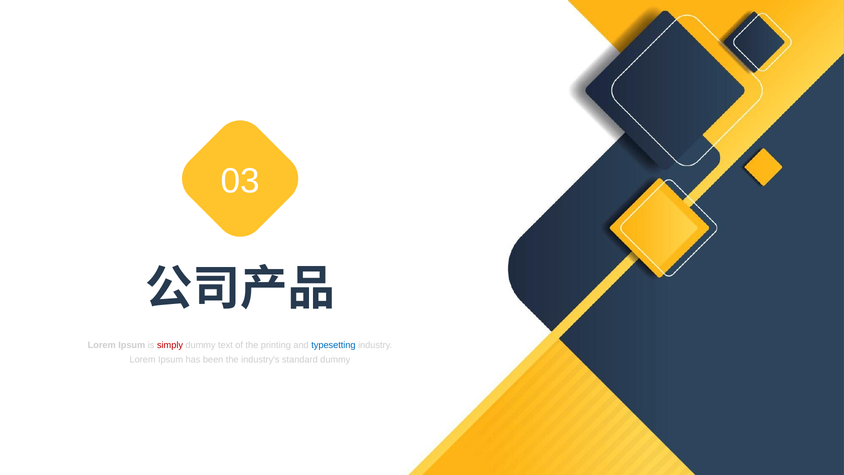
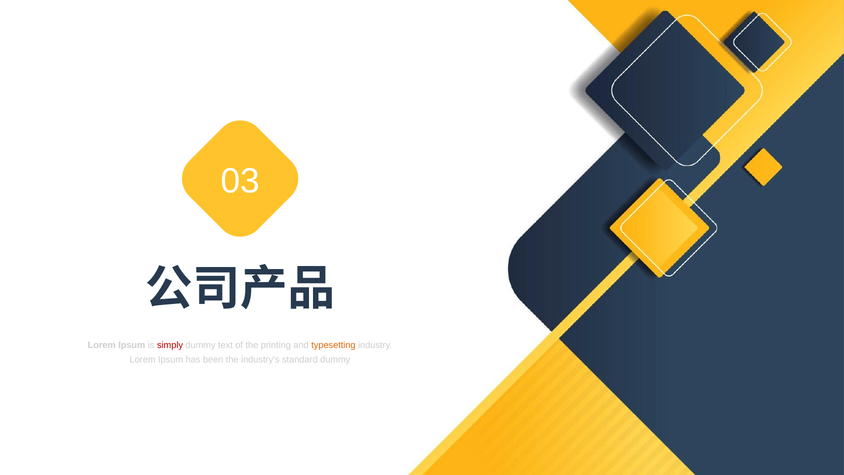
typesetting colour: blue -> orange
